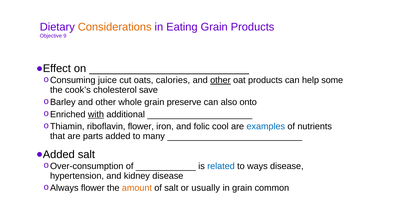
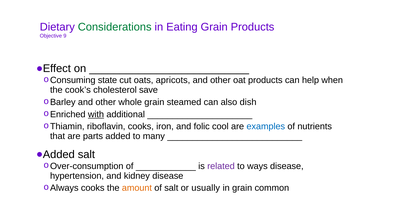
Considerations colour: orange -> green
juice: juice -> state
calories: calories -> apricots
other at (220, 80) underline: present -> none
some: some -> when
preserve: preserve -> steamed
onto: onto -> dish
riboflavin flower: flower -> cooks
related colour: blue -> purple
flower at (93, 188): flower -> cooks
